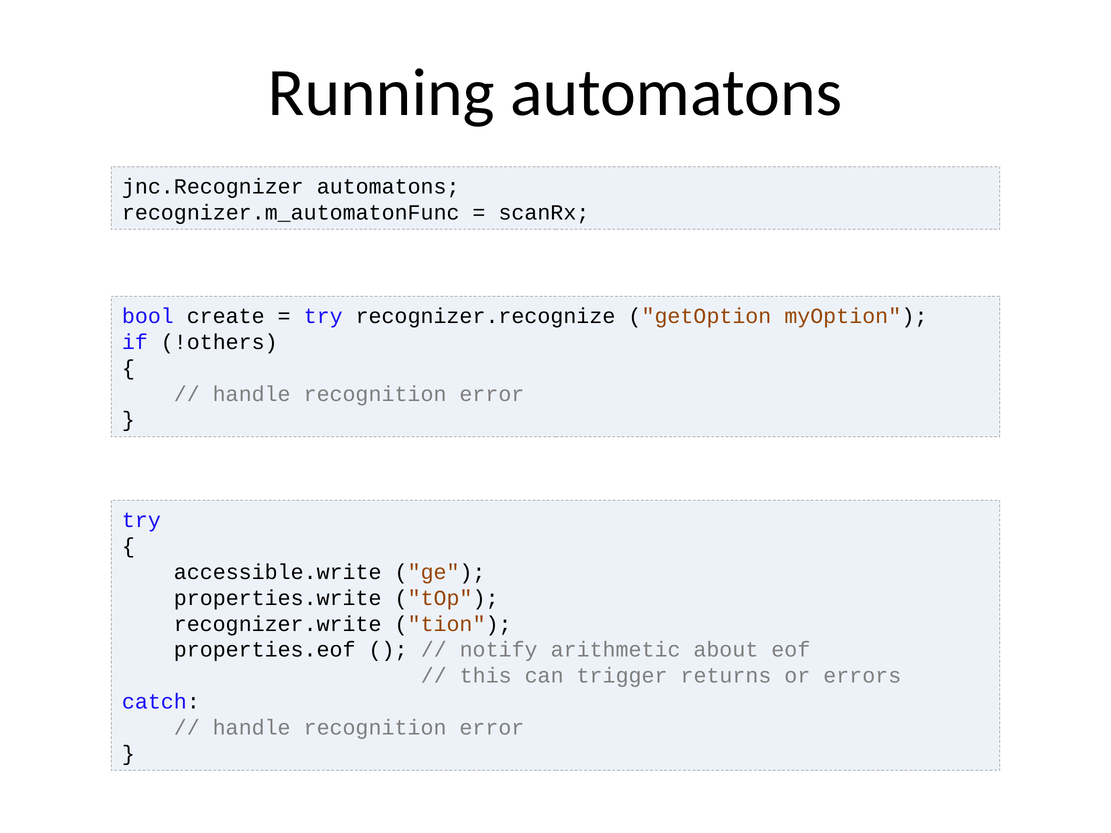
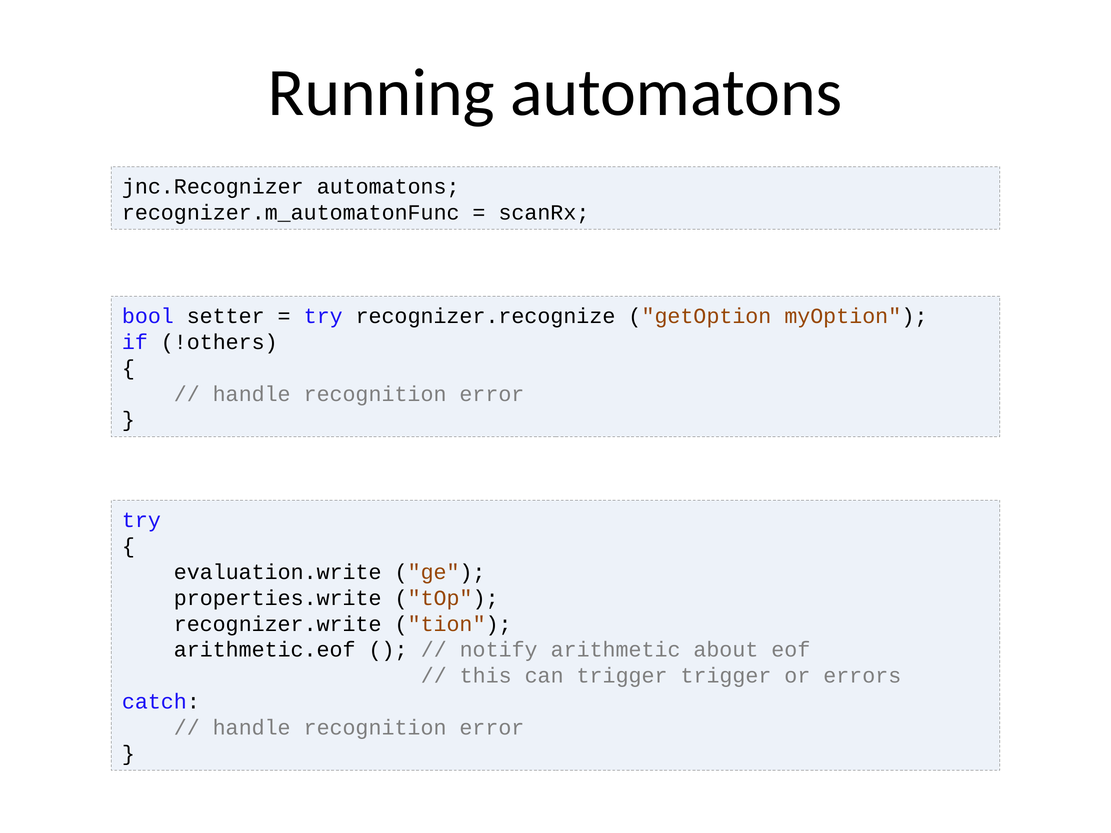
create: create -> setter
accessible.write: accessible.write -> evaluation.write
properties.eof: properties.eof -> arithmetic.eof
trigger returns: returns -> trigger
